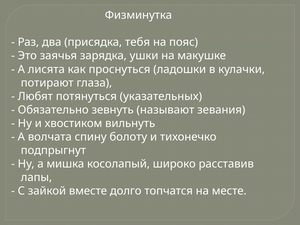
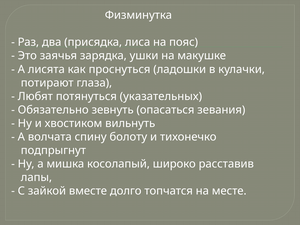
тебя: тебя -> лиса
называют: называют -> опасаться
